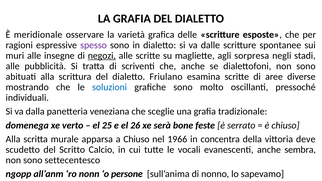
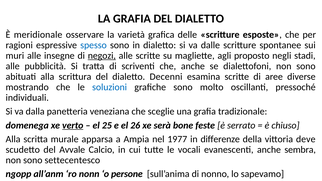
spesso colour: purple -> blue
sorpresa: sorpresa -> proposto
Friulano: Friulano -> Decenni
verto underline: none -> present
a Chiuso: Chiuso -> Ampia
1966: 1966 -> 1977
concentra: concentra -> differenze
Scritto: Scritto -> Avvale
